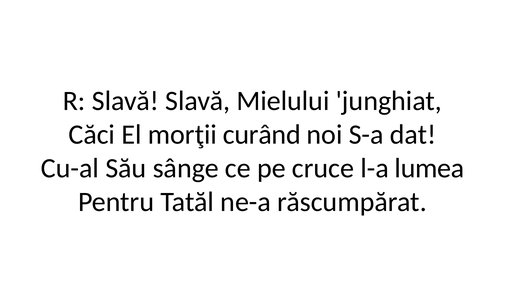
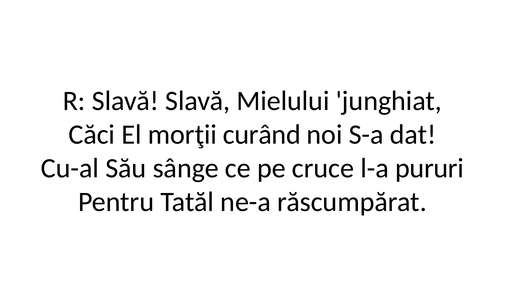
lumea: lumea -> pururi
